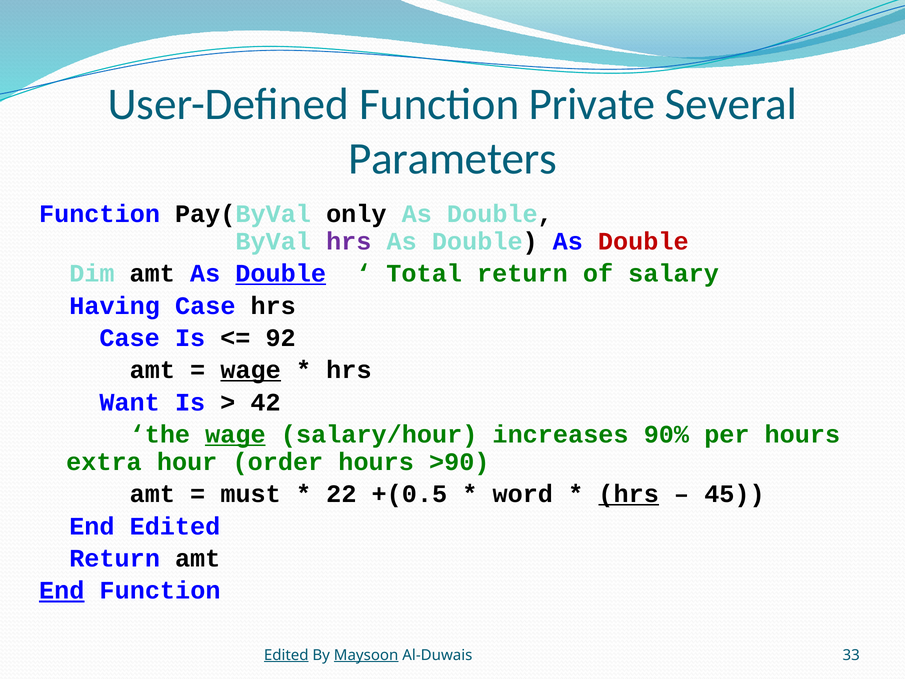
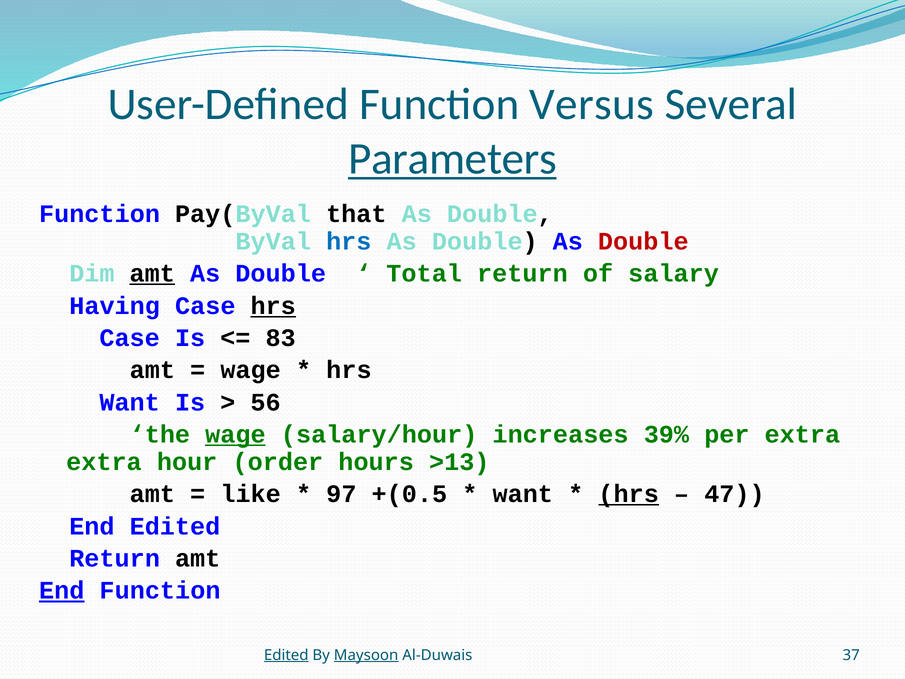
Private: Private -> Versus
Parameters underline: none -> present
only: only -> that
hrs at (349, 241) colour: purple -> blue
amt at (152, 273) underline: none -> present
Double at (281, 273) underline: present -> none
hrs at (273, 306) underline: none -> present
92: 92 -> 83
wage at (251, 370) underline: present -> none
42: 42 -> 56
90%: 90% -> 39%
per hours: hours -> extra
>90: >90 -> >13
must: must -> like
22: 22 -> 97
word at (523, 494): word -> want
45: 45 -> 47
33: 33 -> 37
